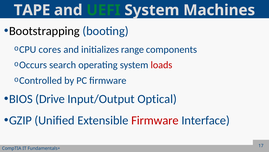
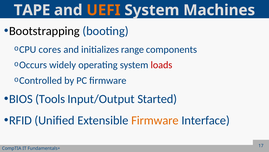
UEFI colour: green -> orange
search: search -> widely
Drive: Drive -> Tools
Optical: Optical -> Started
GZIP: GZIP -> RFID
Firmware at (155, 120) colour: red -> orange
